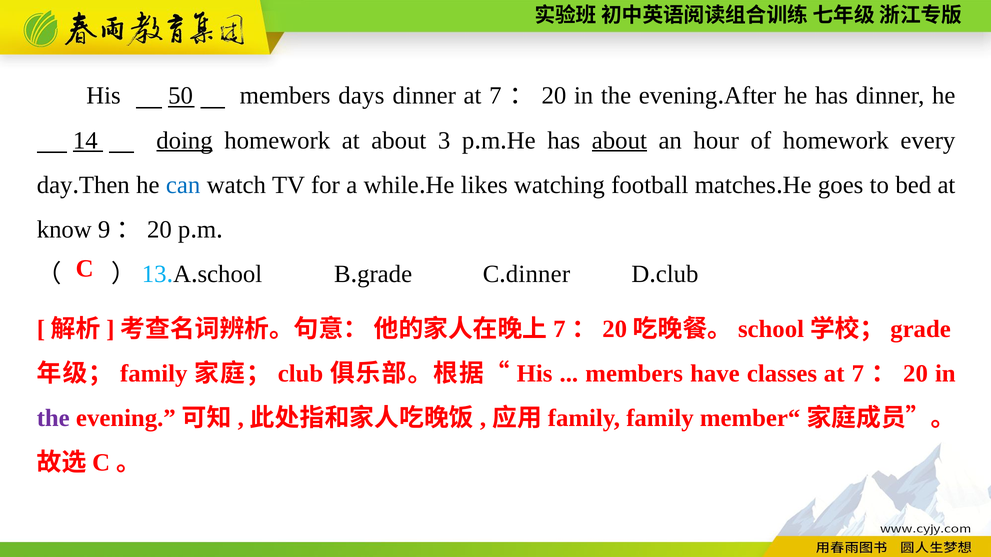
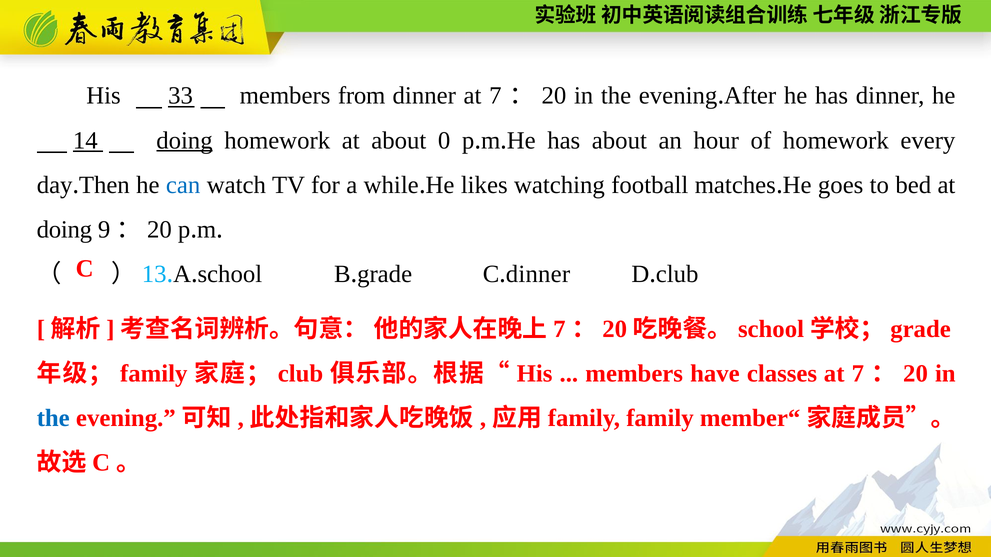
50: 50 -> 33
days: days -> from
3: 3 -> 0
about at (619, 140) underline: present -> none
know at (64, 230): know -> doing
the at (53, 418) colour: purple -> blue
